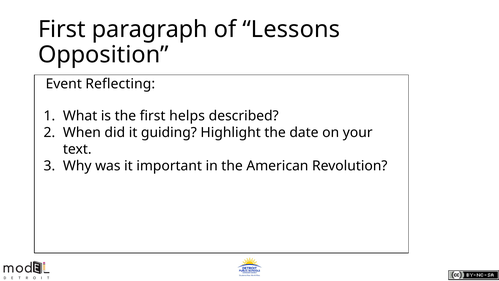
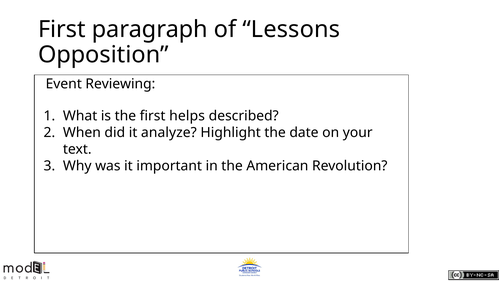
Reflecting: Reflecting -> Reviewing
guiding: guiding -> analyze
